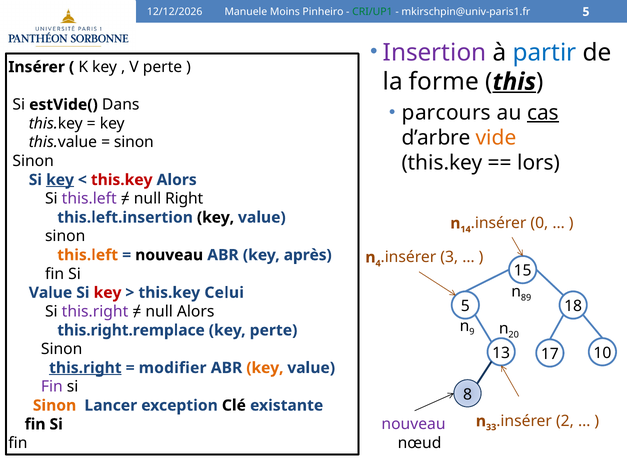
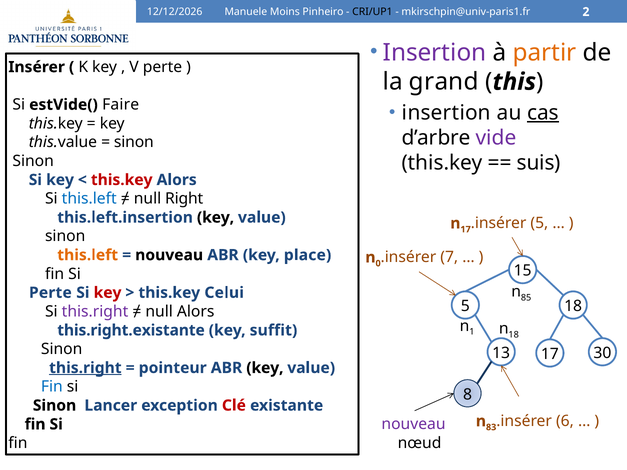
CRI/UP1 colour: green -> black
mkirschpin@univ-paris1.fr 5: 5 -> 2
partir colour: blue -> orange
forme: forme -> grand
this underline: present -> none
Dans: Dans -> Faire
parcours at (446, 113): parcours -> insertion
vide colour: orange -> purple
lors: lors -> suis
key at (60, 180) underline: present -> none
this.left at (89, 199) colour: purple -> blue
14 at (466, 229): 14 -> 17
0 at (539, 223): 0 -> 5
après: après -> place
4: 4 -> 0
3: 3 -> 7
89: 89 -> 85
Value at (50, 293): Value -> Perte
9: 9 -> 1
20 at (514, 335): 20 -> 18
this.right.remplace: this.right.remplace -> this.right.existante
key perte: perte -> suffit
10: 10 -> 30
modifier: modifier -> pointeur
key at (265, 368) colour: orange -> black
Fin at (52, 387) colour: purple -> blue
Sinon at (55, 406) colour: orange -> black
Clé colour: black -> red
33: 33 -> 83
2: 2 -> 6
